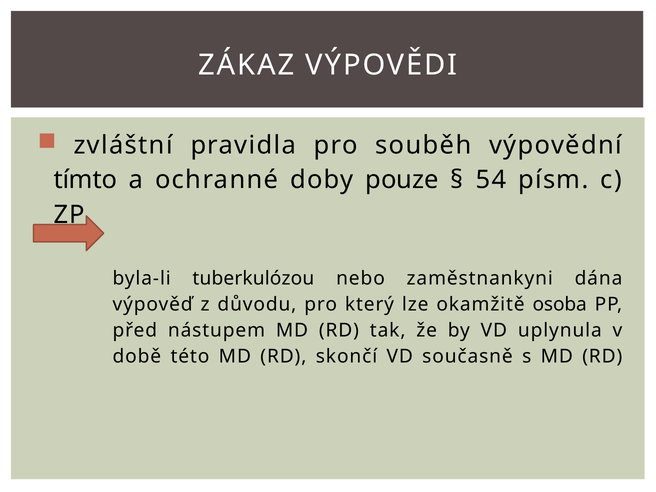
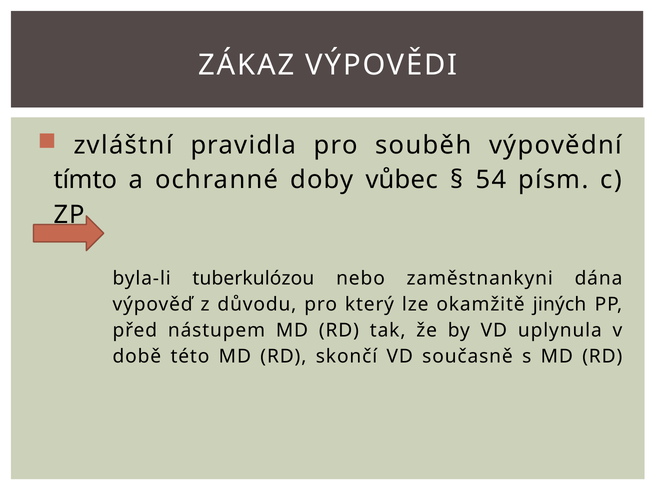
pouze: pouze -> vůbec
osoba: osoba -> jiných
